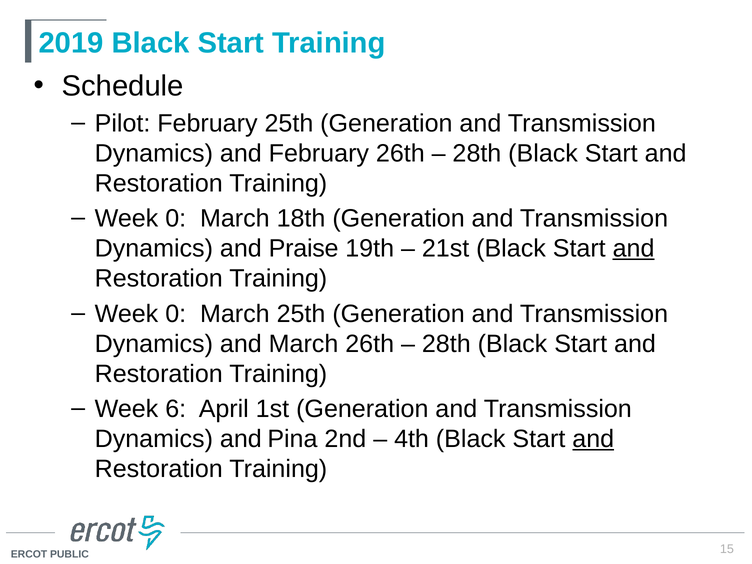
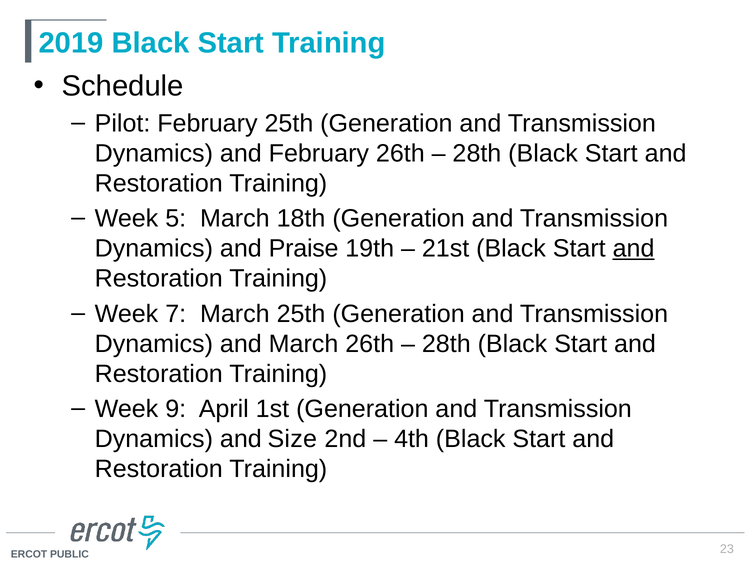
0 at (176, 219): 0 -> 5
0 at (176, 314): 0 -> 7
6: 6 -> 9
Pina: Pina -> Size
and at (593, 439) underline: present -> none
15: 15 -> 23
